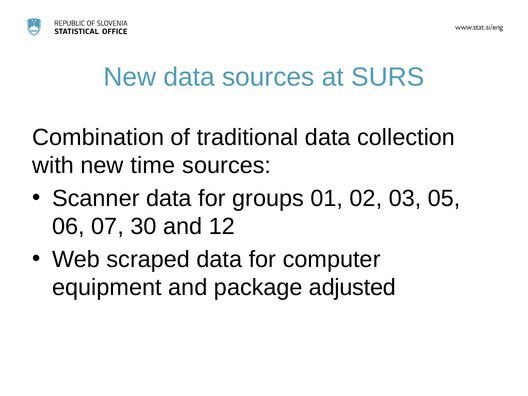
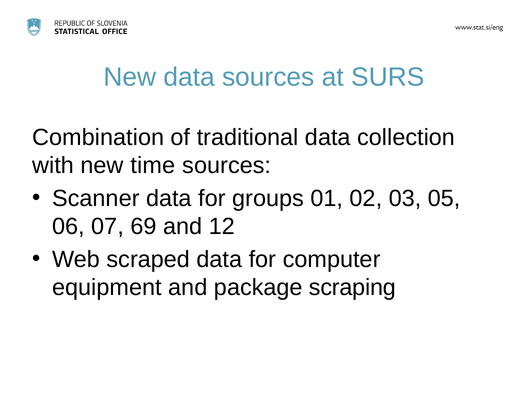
30: 30 -> 69
adjusted: adjusted -> scraping
